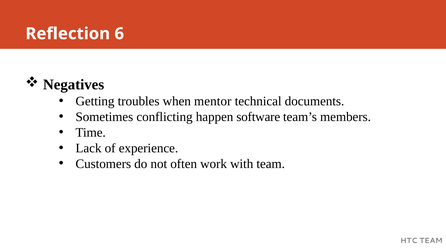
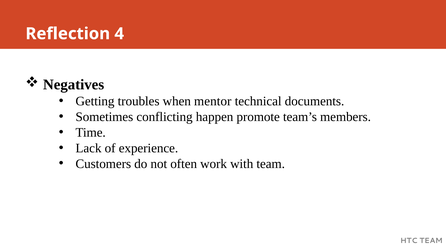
6: 6 -> 4
software: software -> promote
